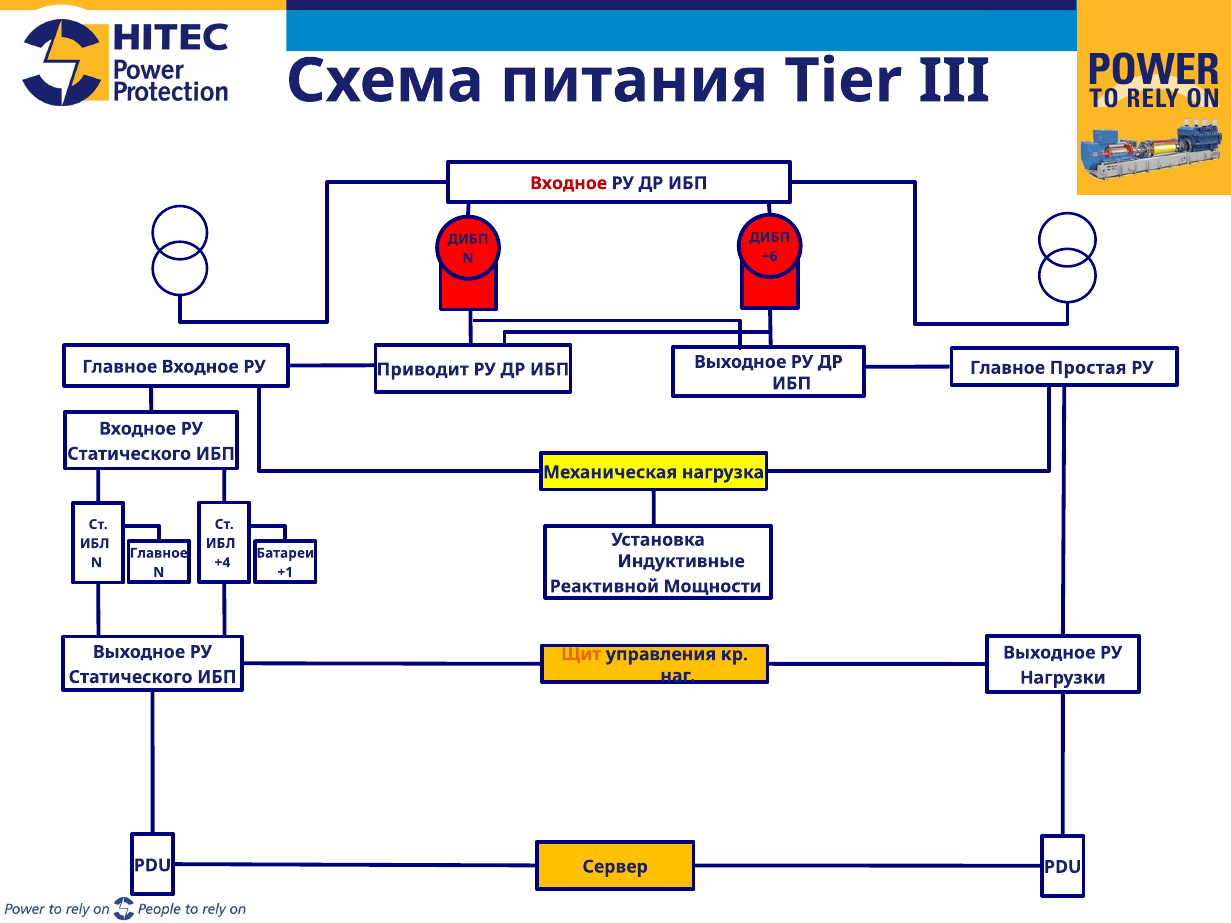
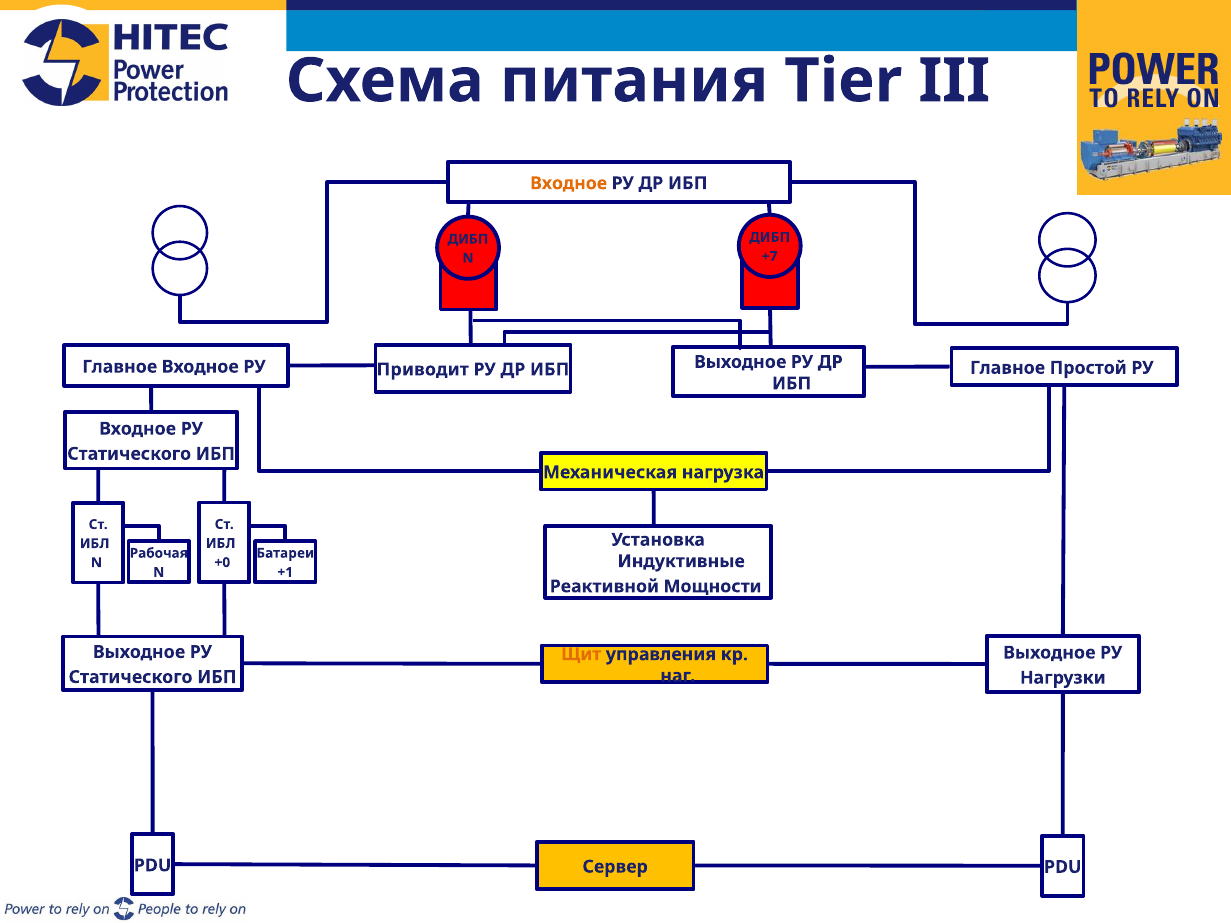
Входное at (569, 183) colour: red -> orange
+6: +6 -> +7
Простая: Простая -> Простой
Главное at (159, 553): Главное -> Рабочая
+4: +4 -> +0
